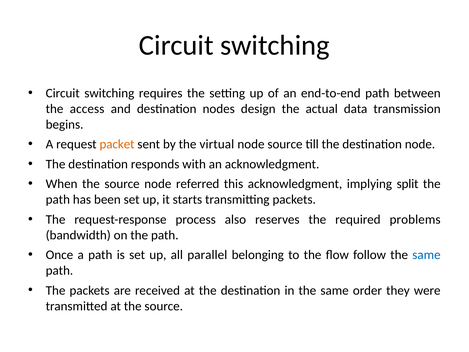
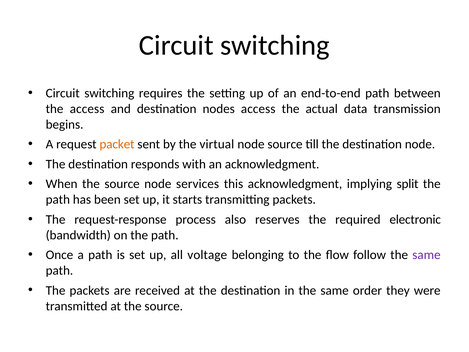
nodes design: design -> access
referred: referred -> services
problems: problems -> electronic
parallel: parallel -> voltage
same at (426, 255) colour: blue -> purple
